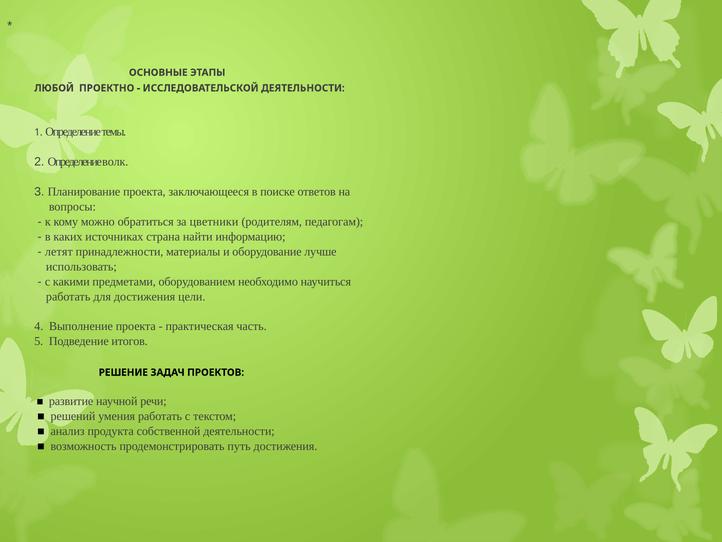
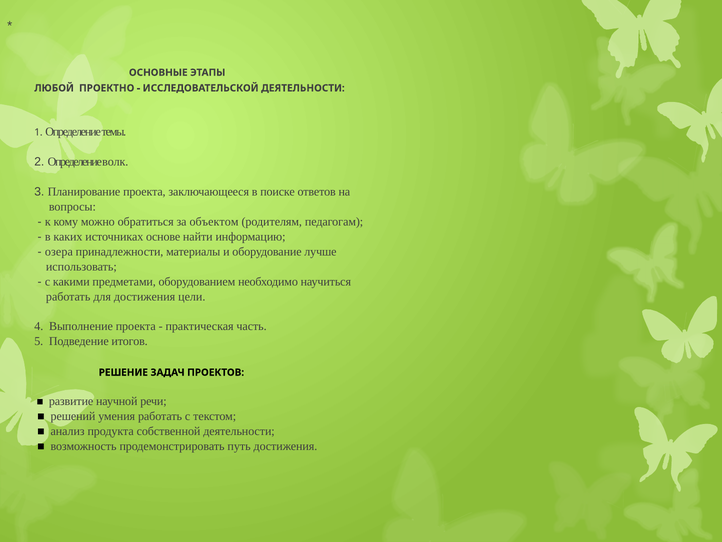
цветники: цветники -> объектом
страна: страна -> основе
летят: летят -> озера
